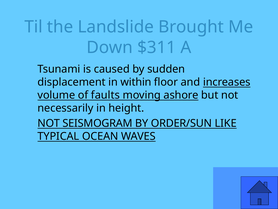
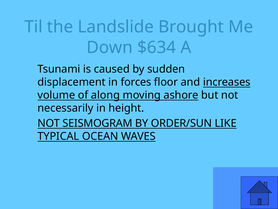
$311: $311 -> $634
within: within -> forces
faults: faults -> along
